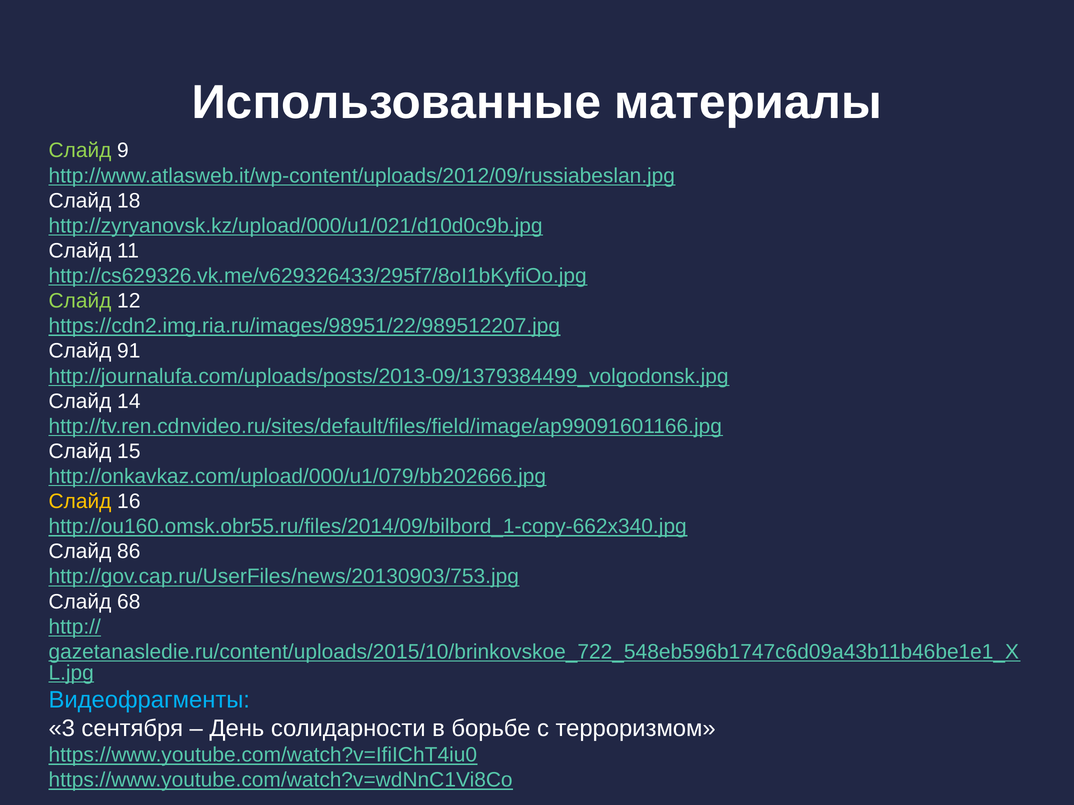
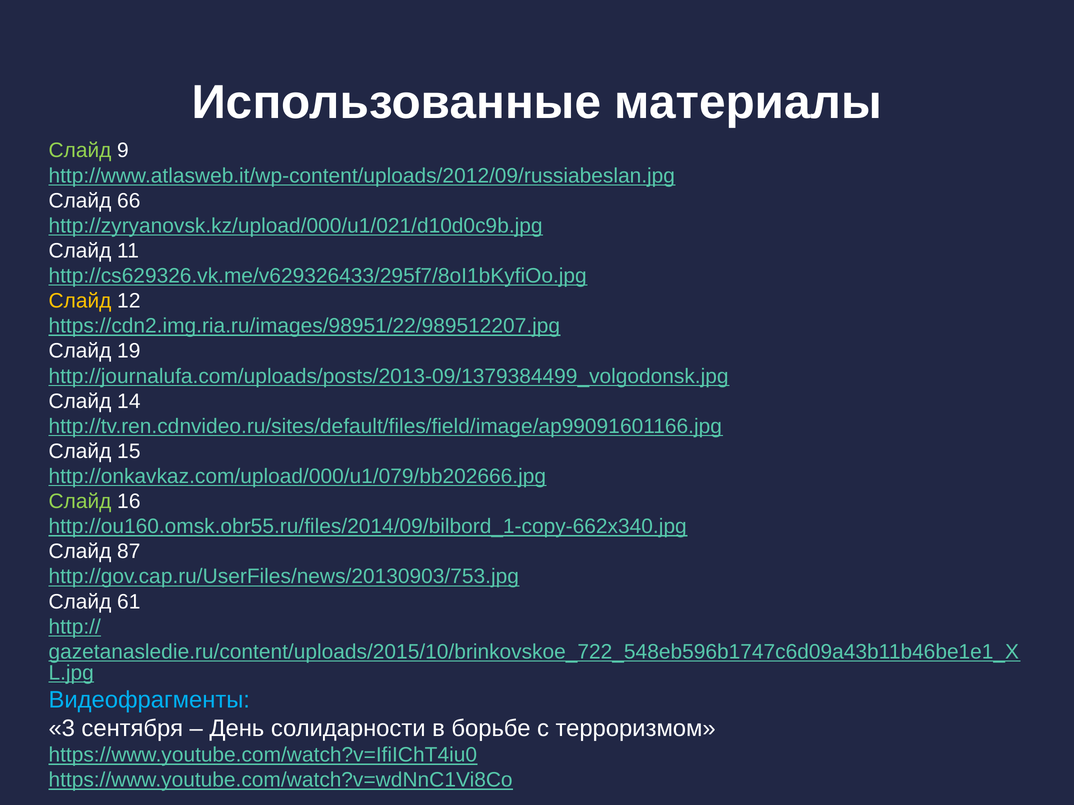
18: 18 -> 66
Слайд at (80, 301) colour: light green -> yellow
91: 91 -> 19
Слайд at (80, 502) colour: yellow -> light green
86: 86 -> 87
68: 68 -> 61
